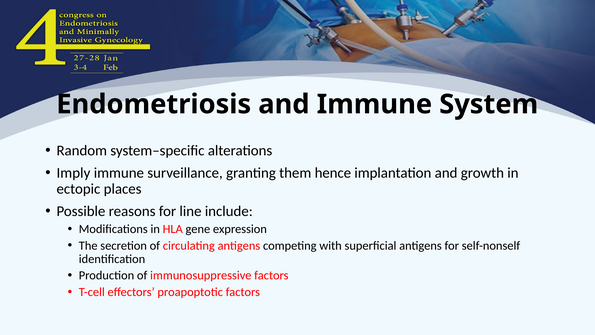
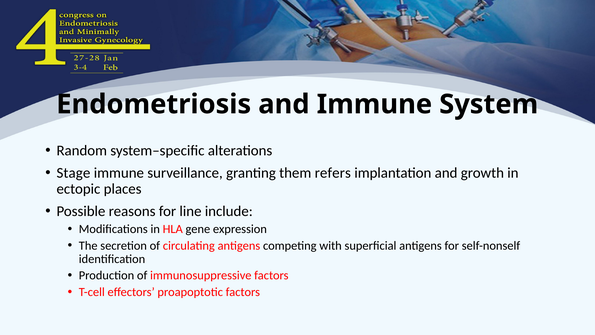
Imply: Imply -> Stage
hence: hence -> refers
